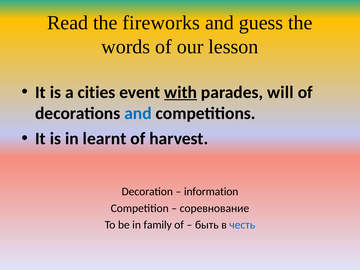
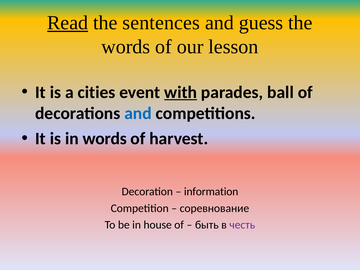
Read underline: none -> present
fireworks: fireworks -> sentences
will: will -> ball
in learnt: learnt -> words
family: family -> house
честь colour: blue -> purple
